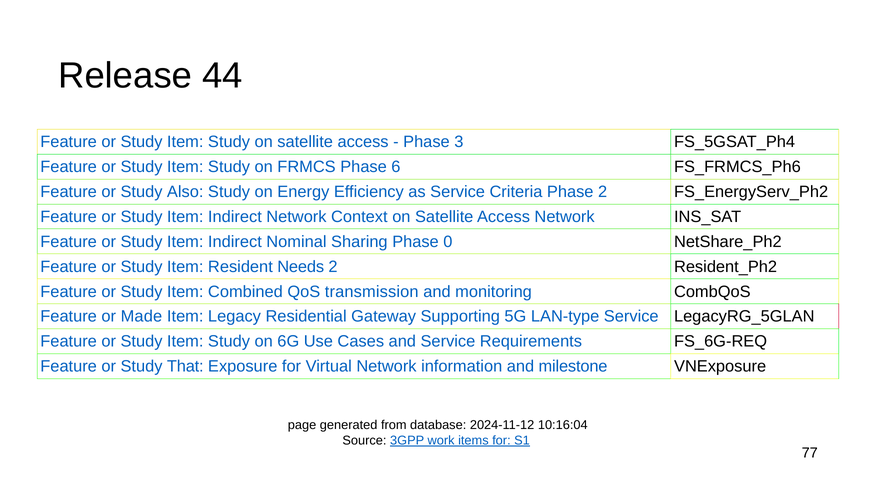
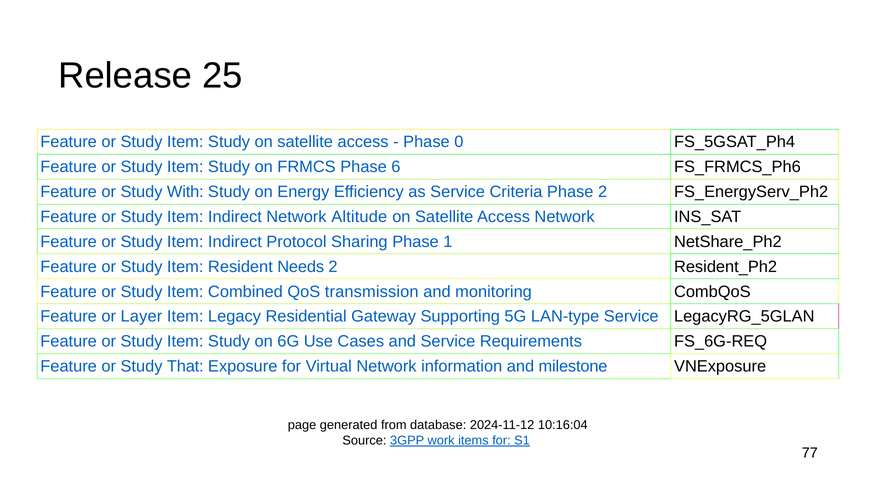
44: 44 -> 25
3: 3 -> 0
Also: Also -> With
Context: Context -> Altitude
Nominal: Nominal -> Protocol
0: 0 -> 1
Made: Made -> Layer
